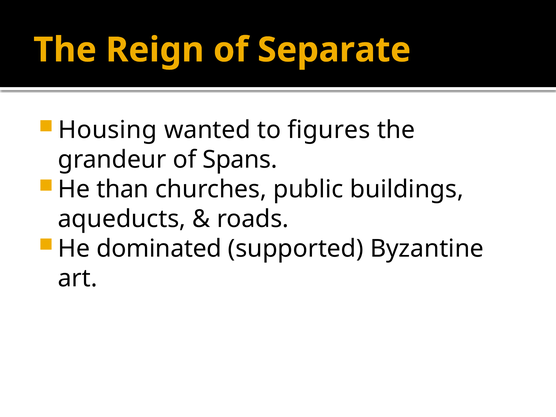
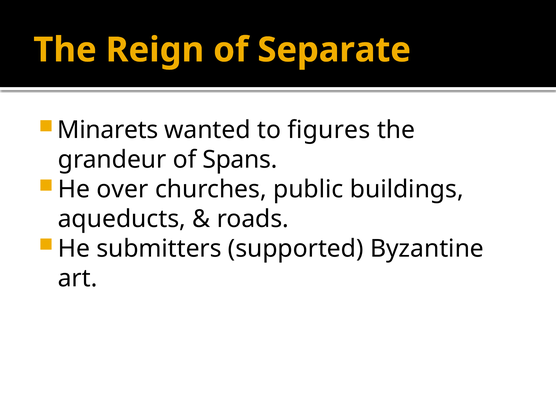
Housing: Housing -> Minarets
than: than -> over
dominated: dominated -> submitters
